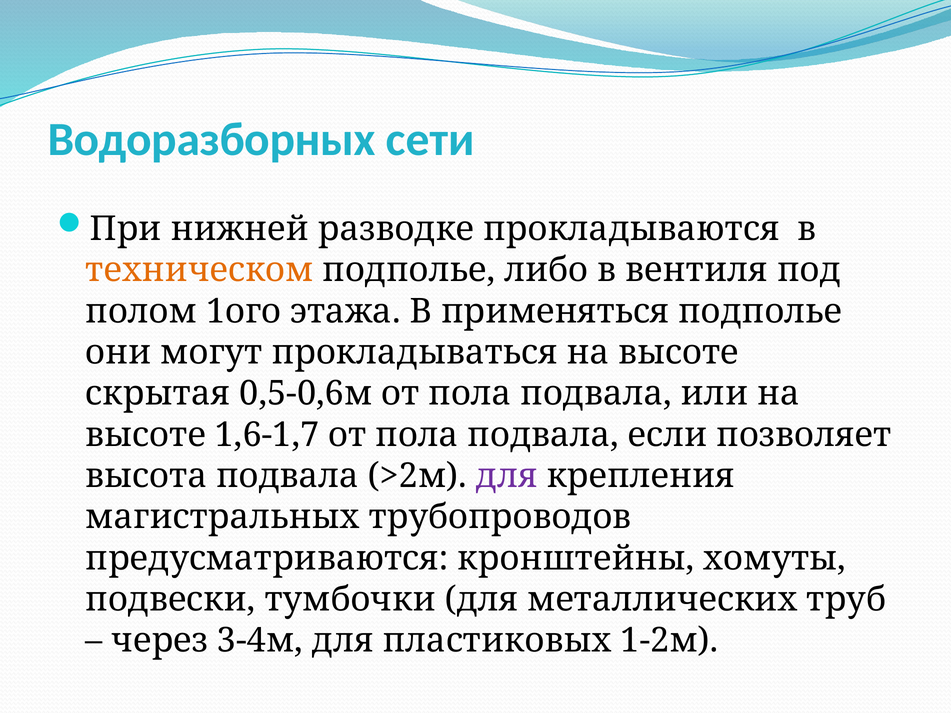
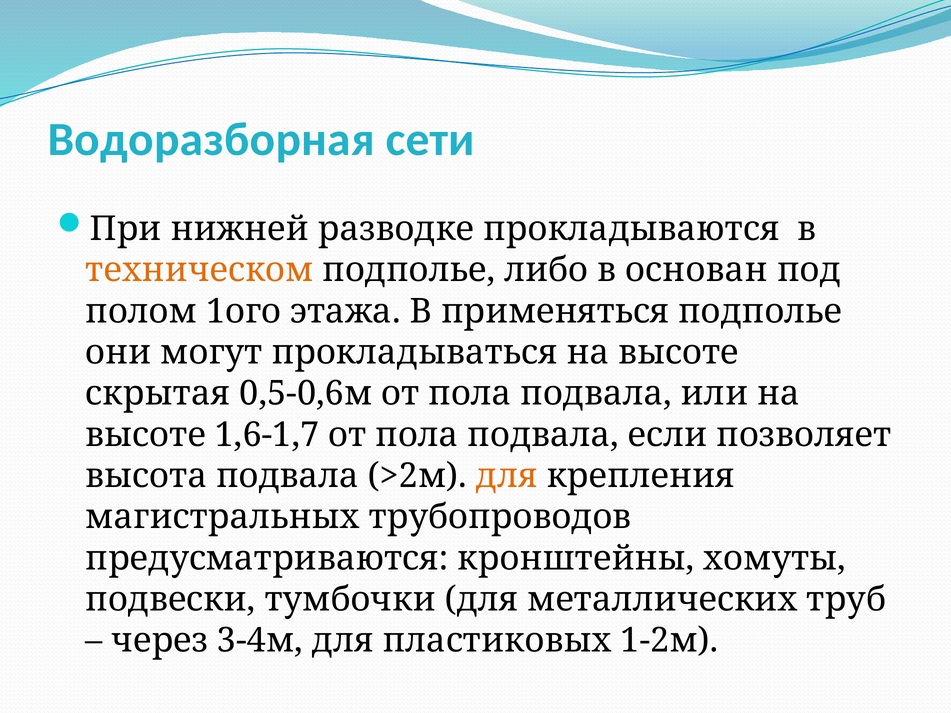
Водоразборных: Водоразборных -> Водоразборная
вентиля: вентиля -> основан
для at (507, 476) colour: purple -> orange
